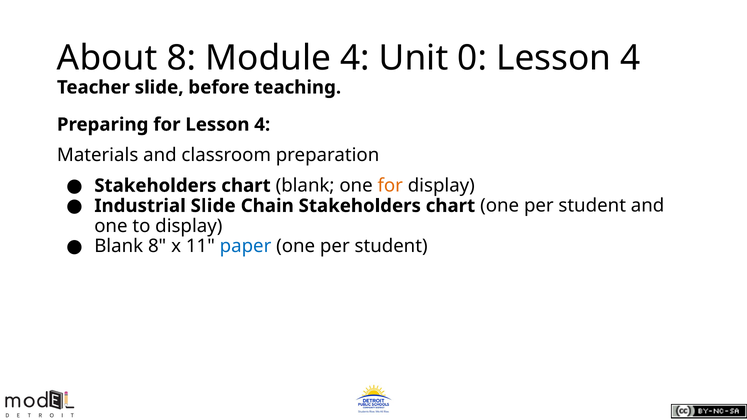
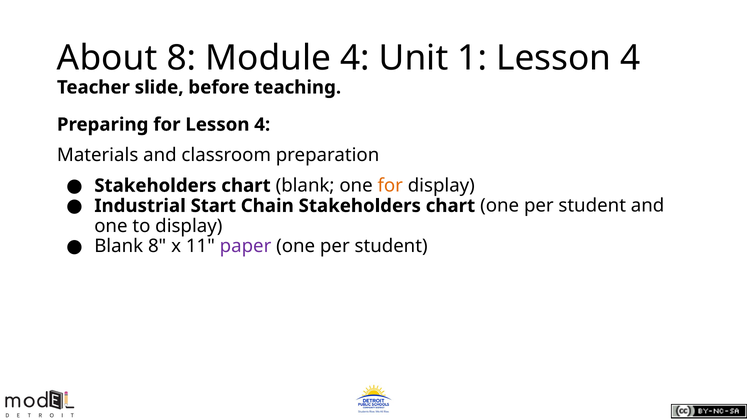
0: 0 -> 1
Industrial Slide: Slide -> Start
paper colour: blue -> purple
